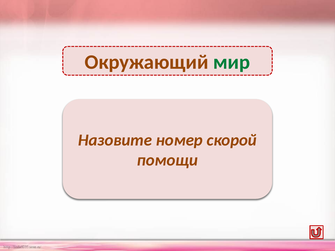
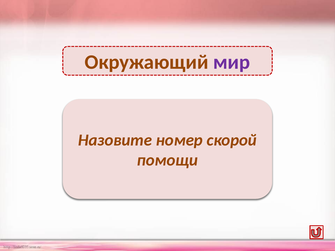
мир colour: green -> purple
